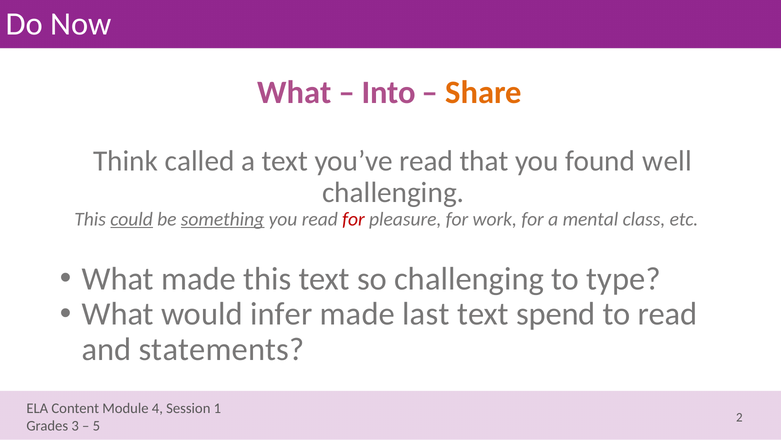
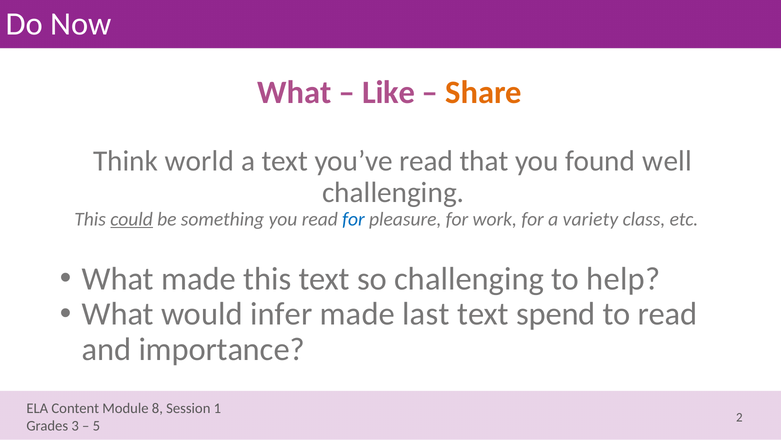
Into: Into -> Like
called: called -> world
something underline: present -> none
for at (353, 219) colour: red -> blue
mental: mental -> variety
type: type -> help
statements: statements -> importance
4: 4 -> 8
